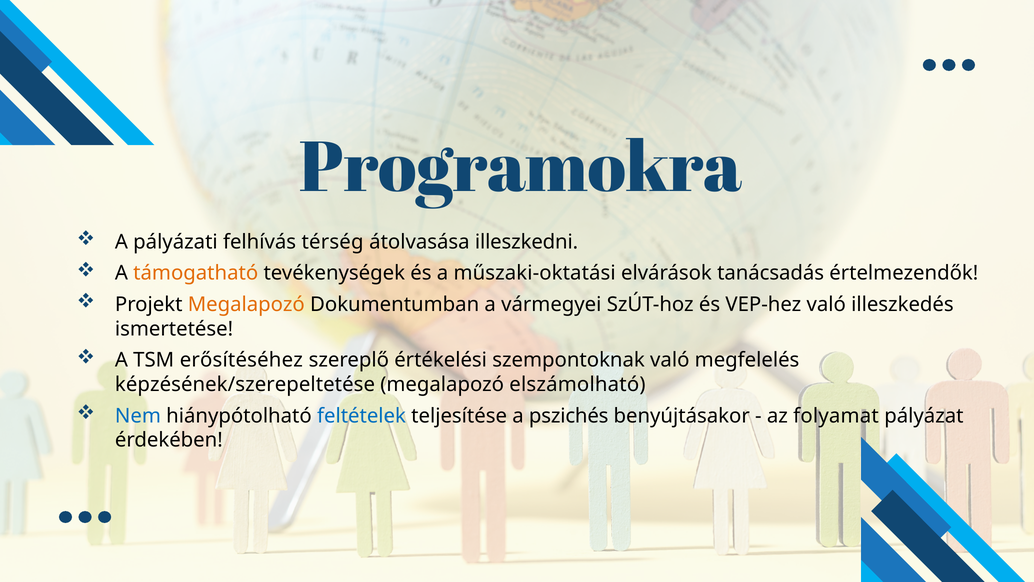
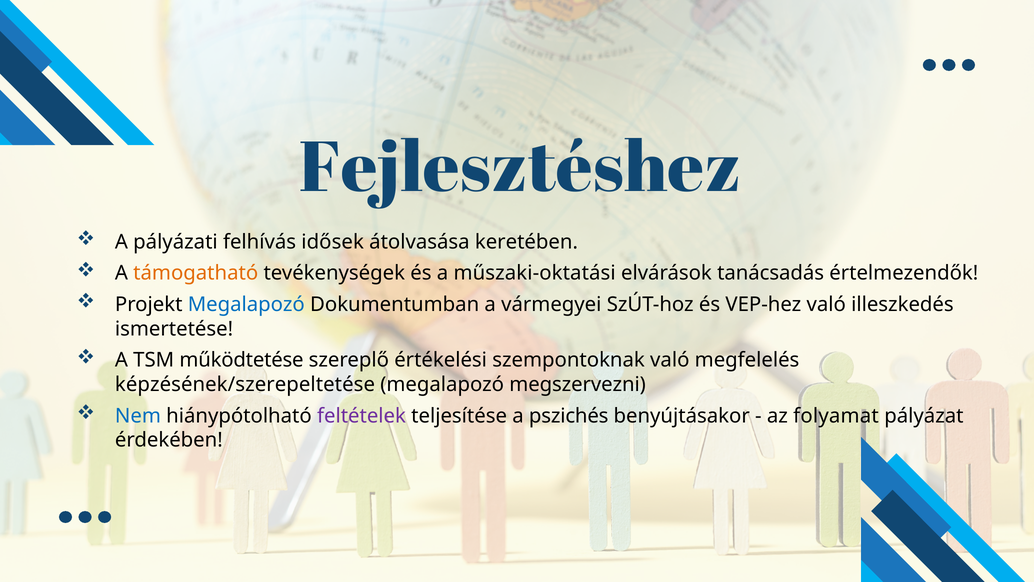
Programokra: Programokra -> Fejlesztéshez
térség: térség -> idősek
illeszkedni: illeszkedni -> keretében
Megalapozó at (246, 304) colour: orange -> blue
erősítéséhez: erősítéséhez -> működtetése
elszámolható: elszámolható -> megszervezni
feltételek colour: blue -> purple
